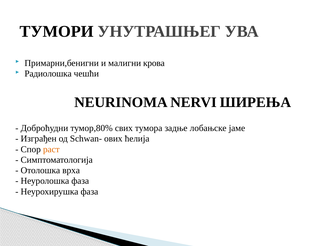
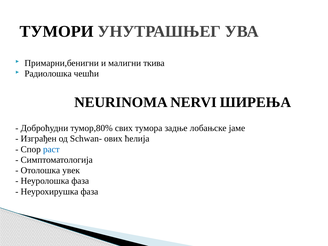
крова: крова -> ткива
раст colour: orange -> blue
врха: врха -> увек
